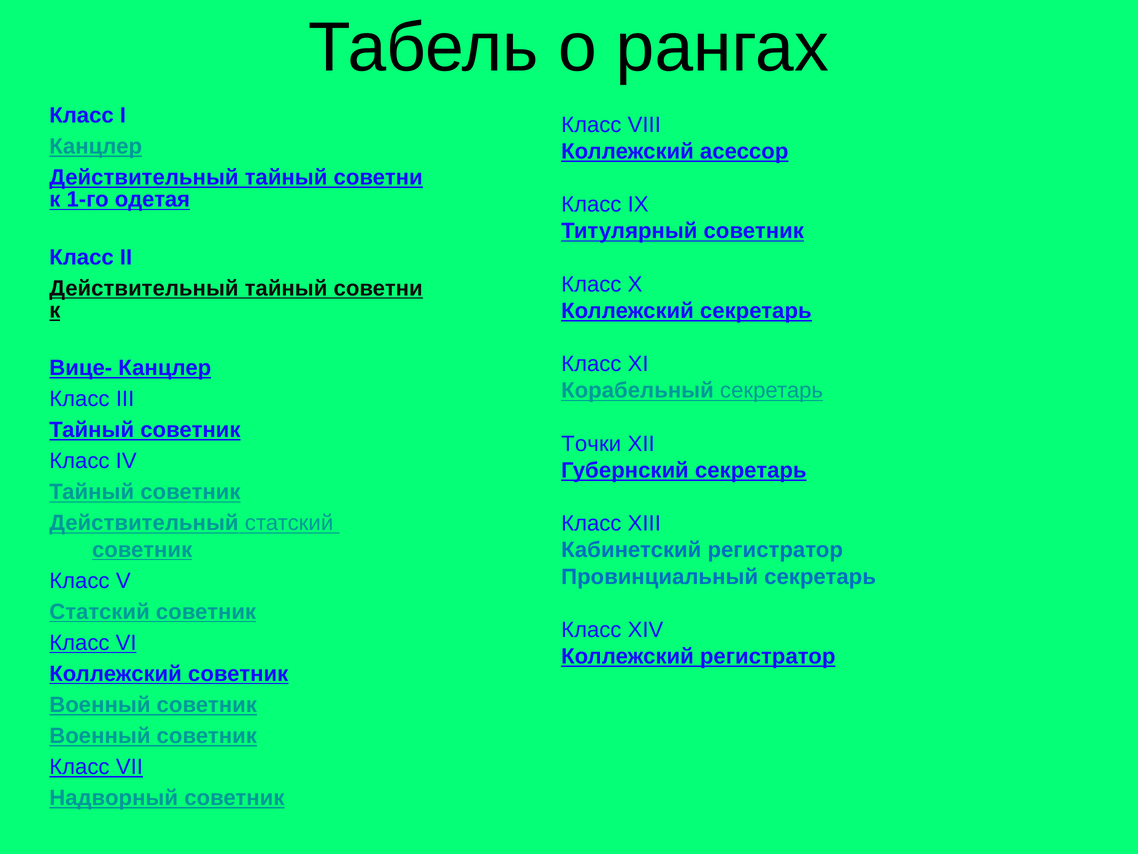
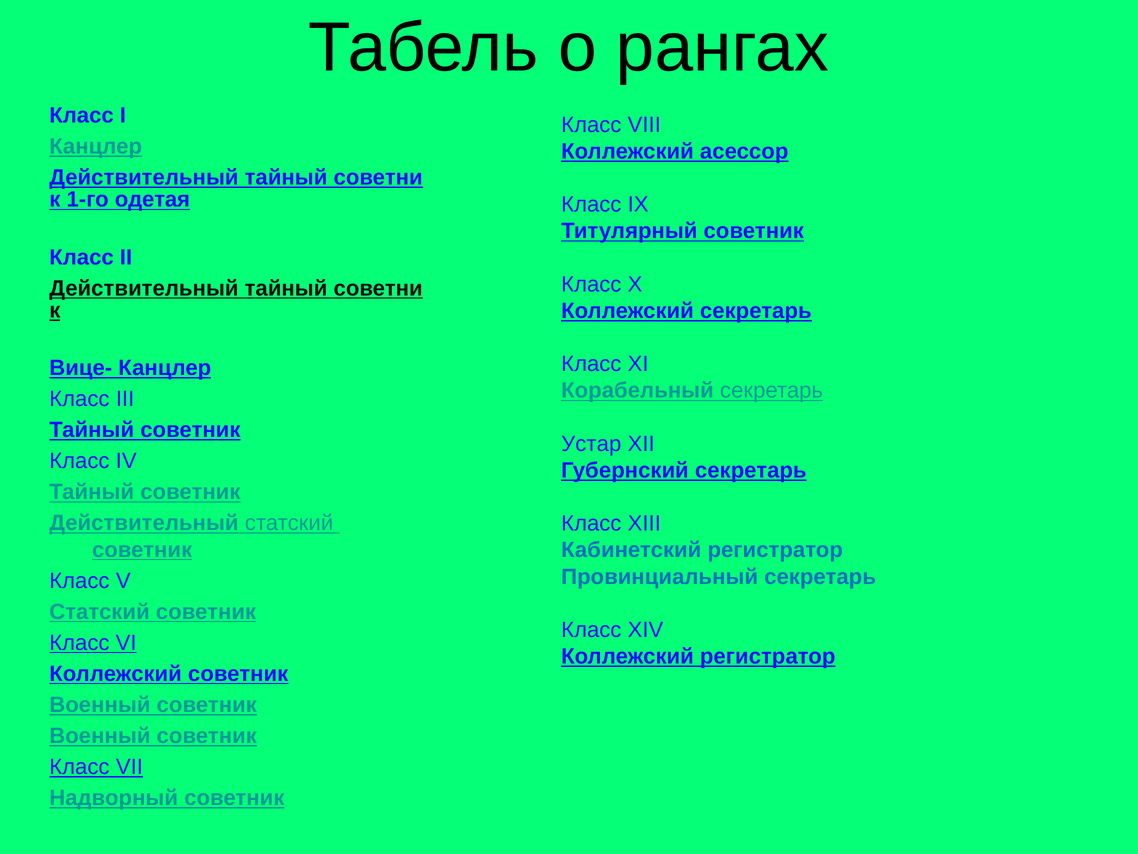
Точки: Точки -> Устар
